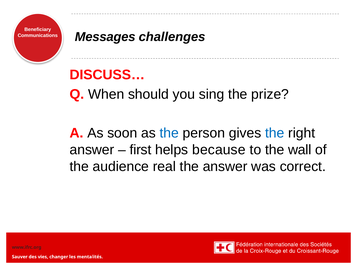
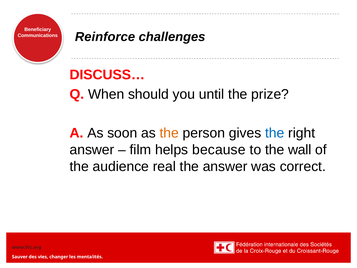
Messages: Messages -> Reinforce
sing: sing -> until
the at (169, 133) colour: blue -> orange
first: first -> film
